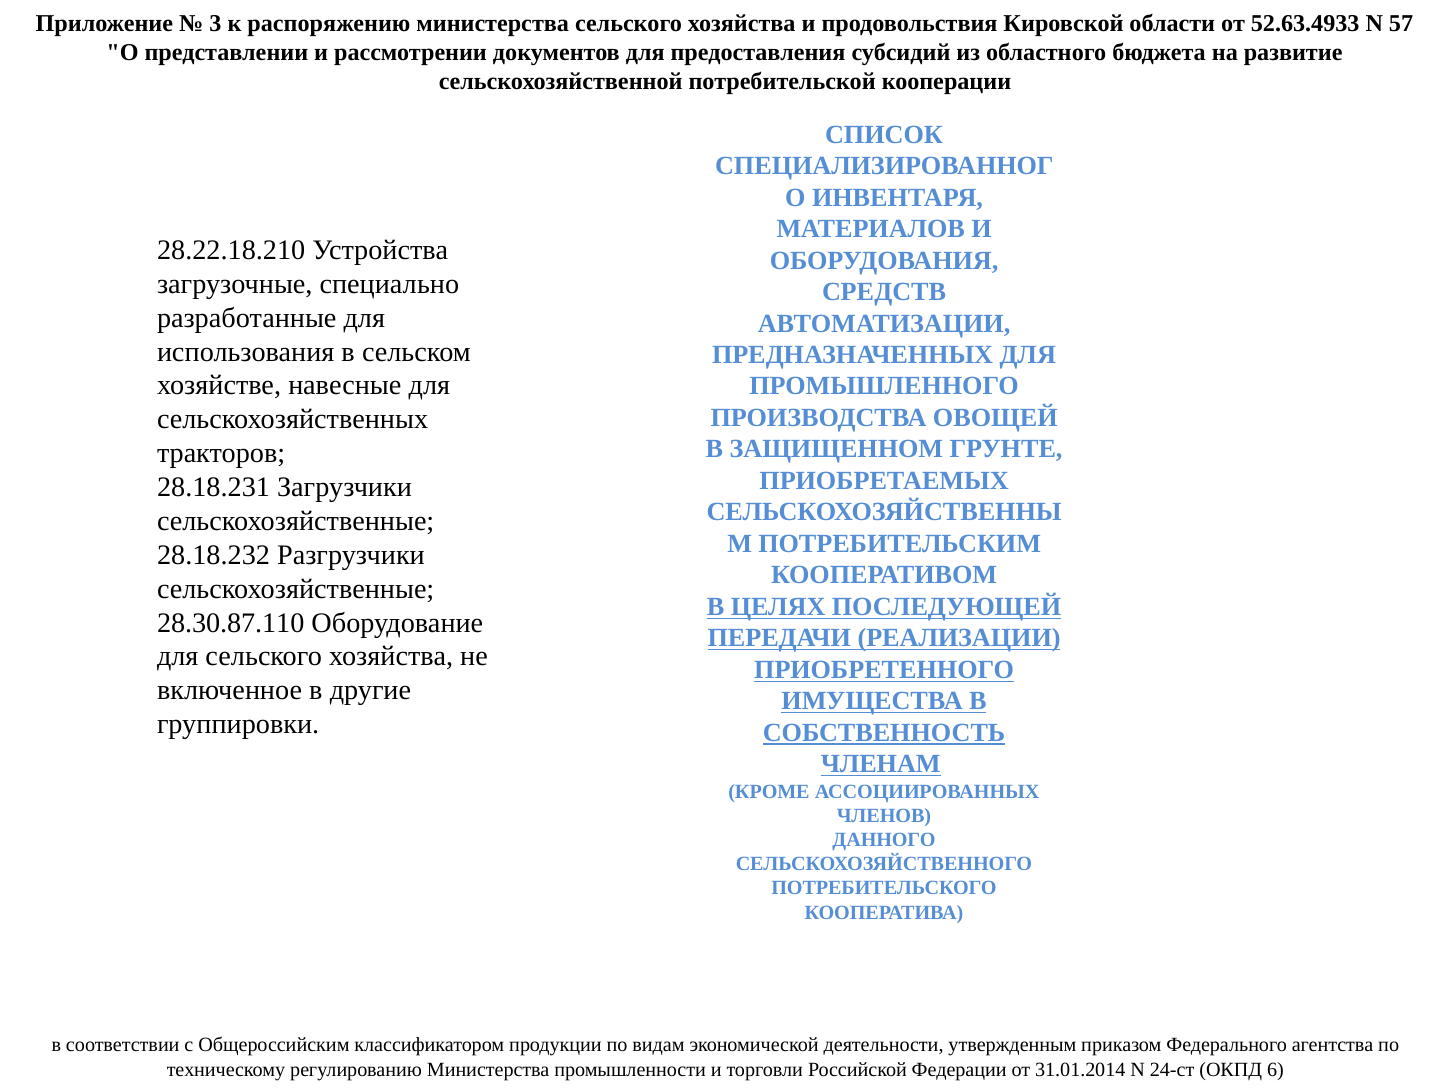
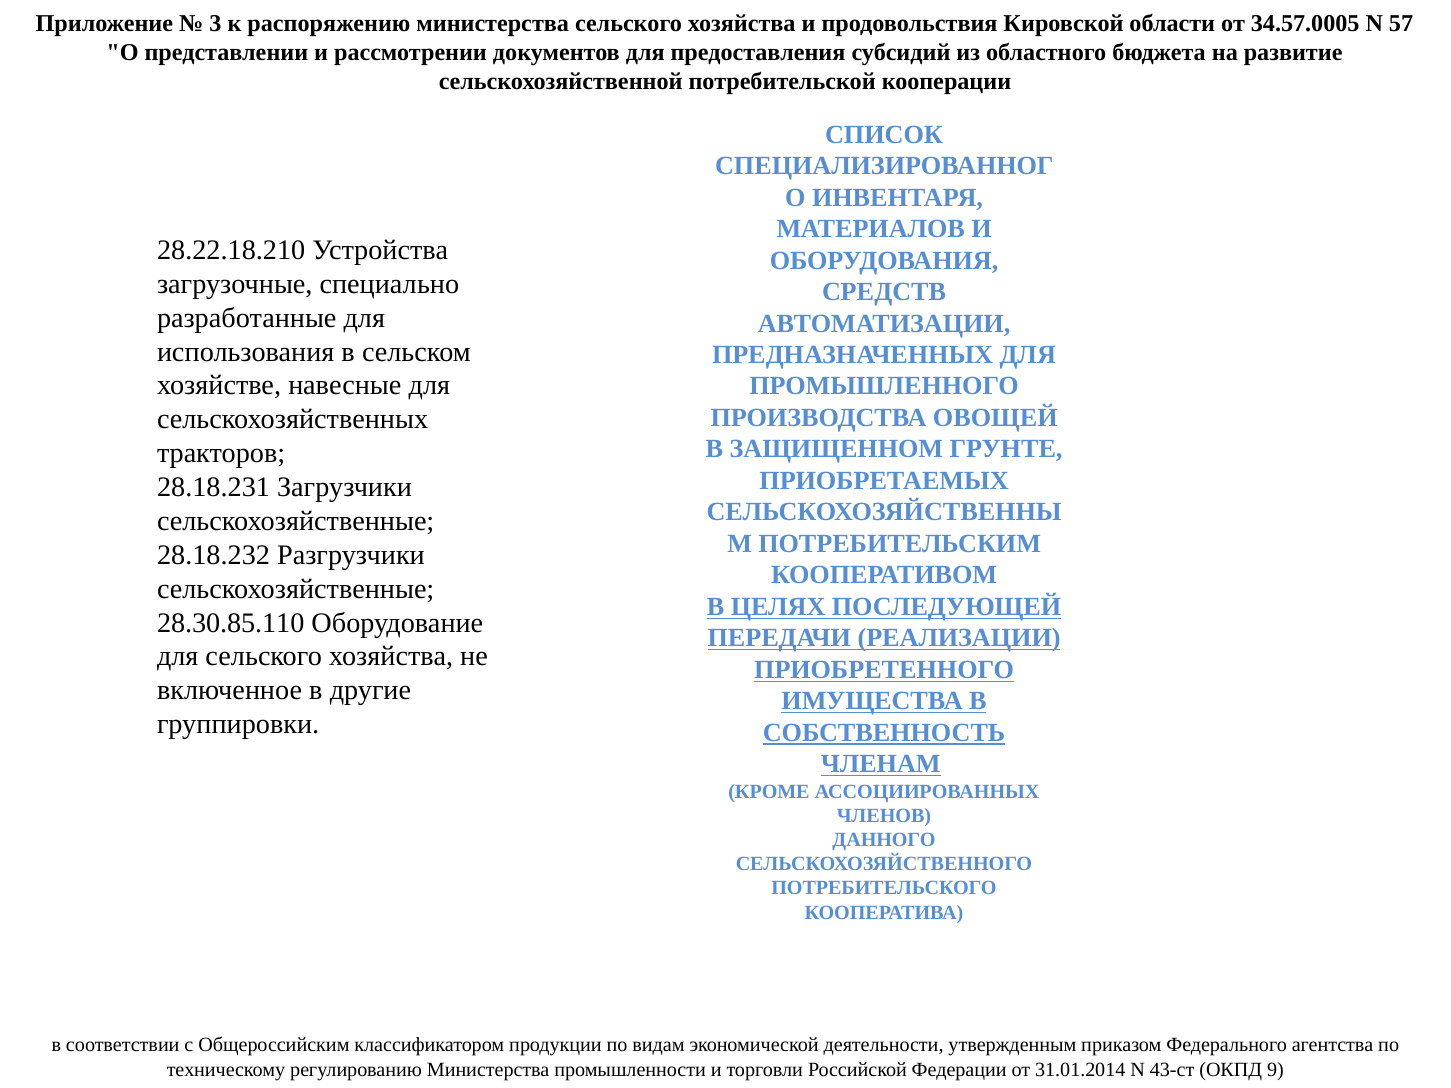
52.63.4933: 52.63.4933 -> 34.57.0005
28.30.87.110: 28.30.87.110 -> 28.30.85.110
24-ст: 24-ст -> 43-ст
6: 6 -> 9
